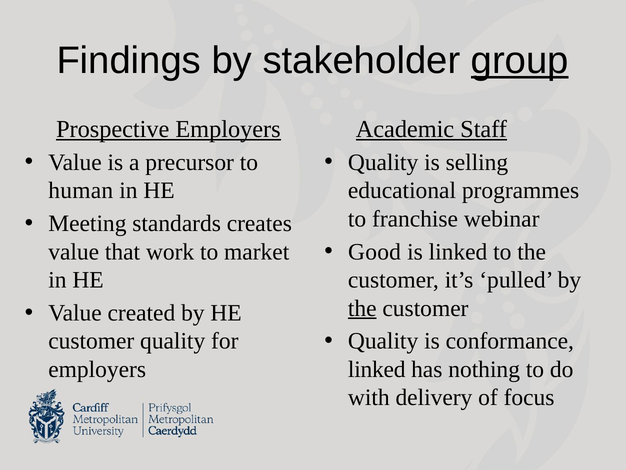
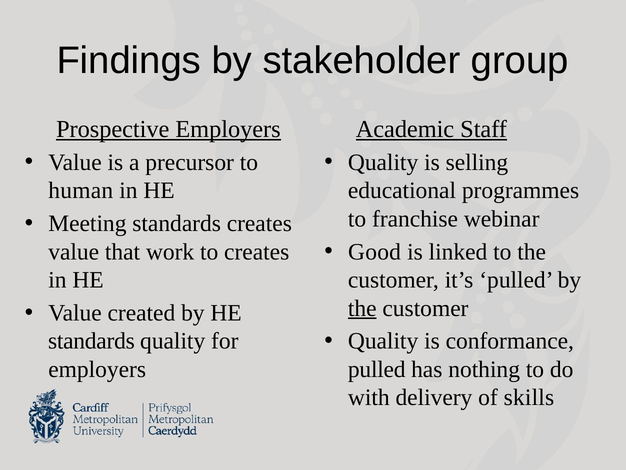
group underline: present -> none
to market: market -> creates
customer at (91, 341): customer -> standards
linked at (377, 369): linked -> pulled
focus: focus -> skills
